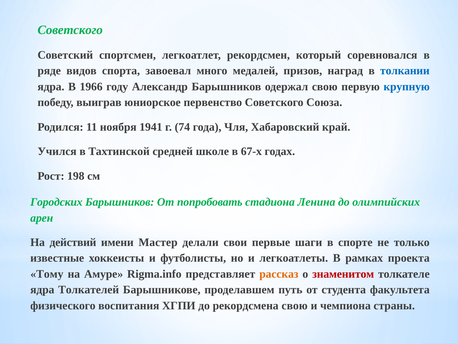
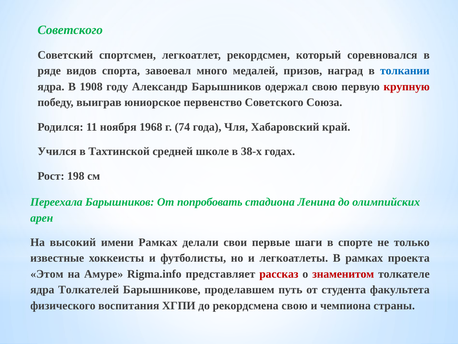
1966: 1966 -> 1908
крупную colour: blue -> red
1941: 1941 -> 1968
67-х: 67-х -> 38-х
Городских: Городских -> Переехала
действий: действий -> высокий
имени Мастер: Мастер -> Рамках
Тому: Тому -> Этом
рассказ colour: orange -> red
